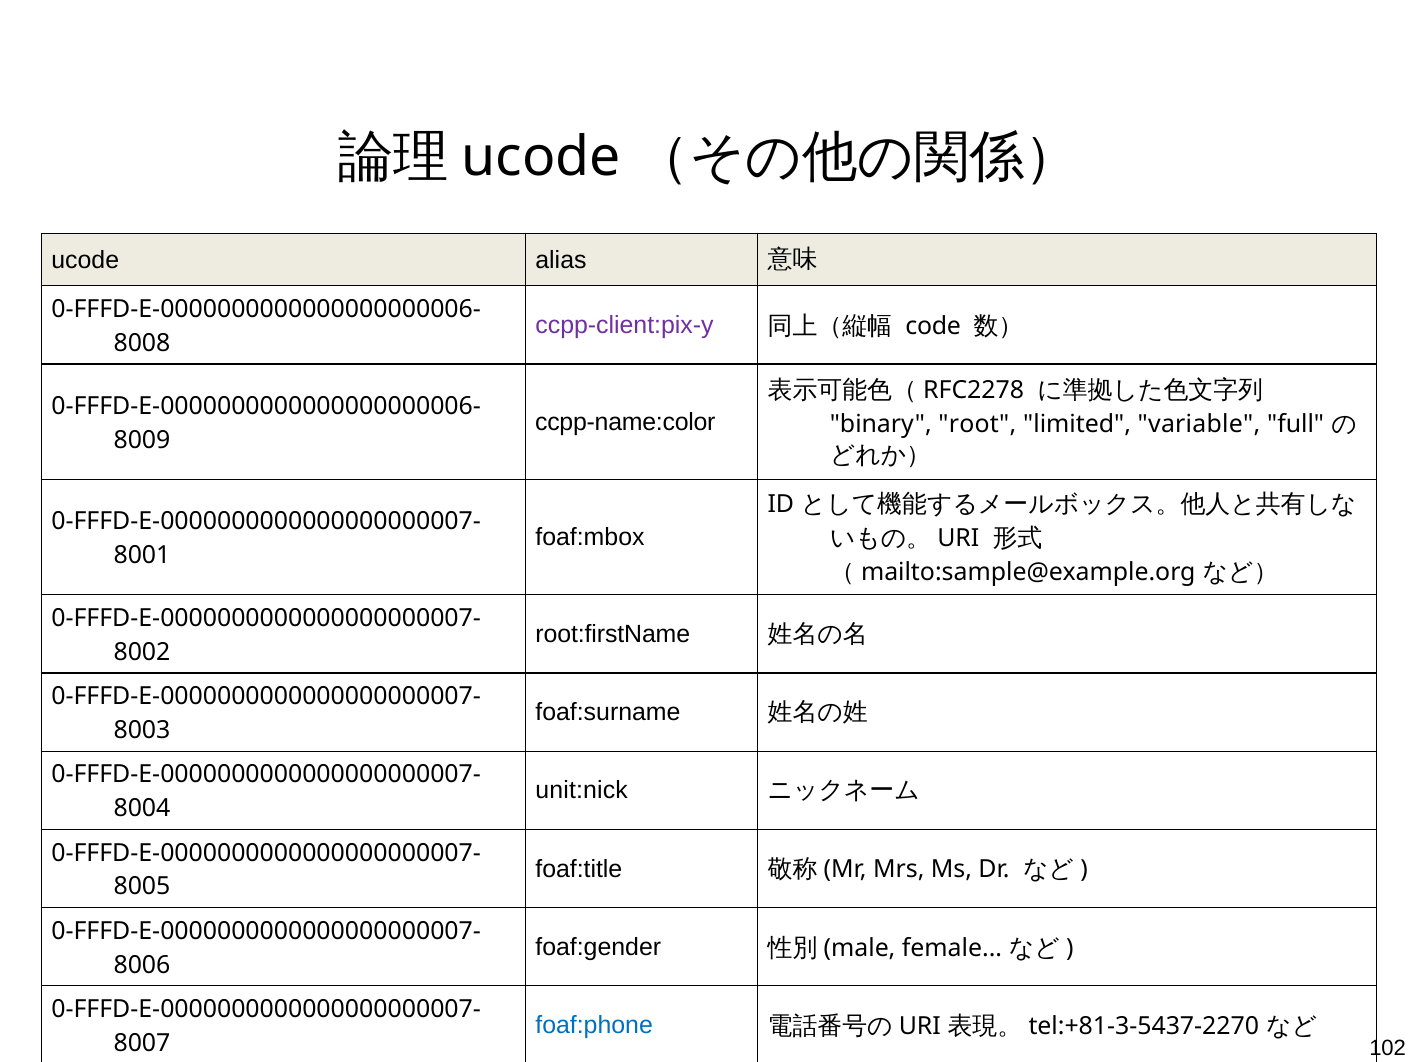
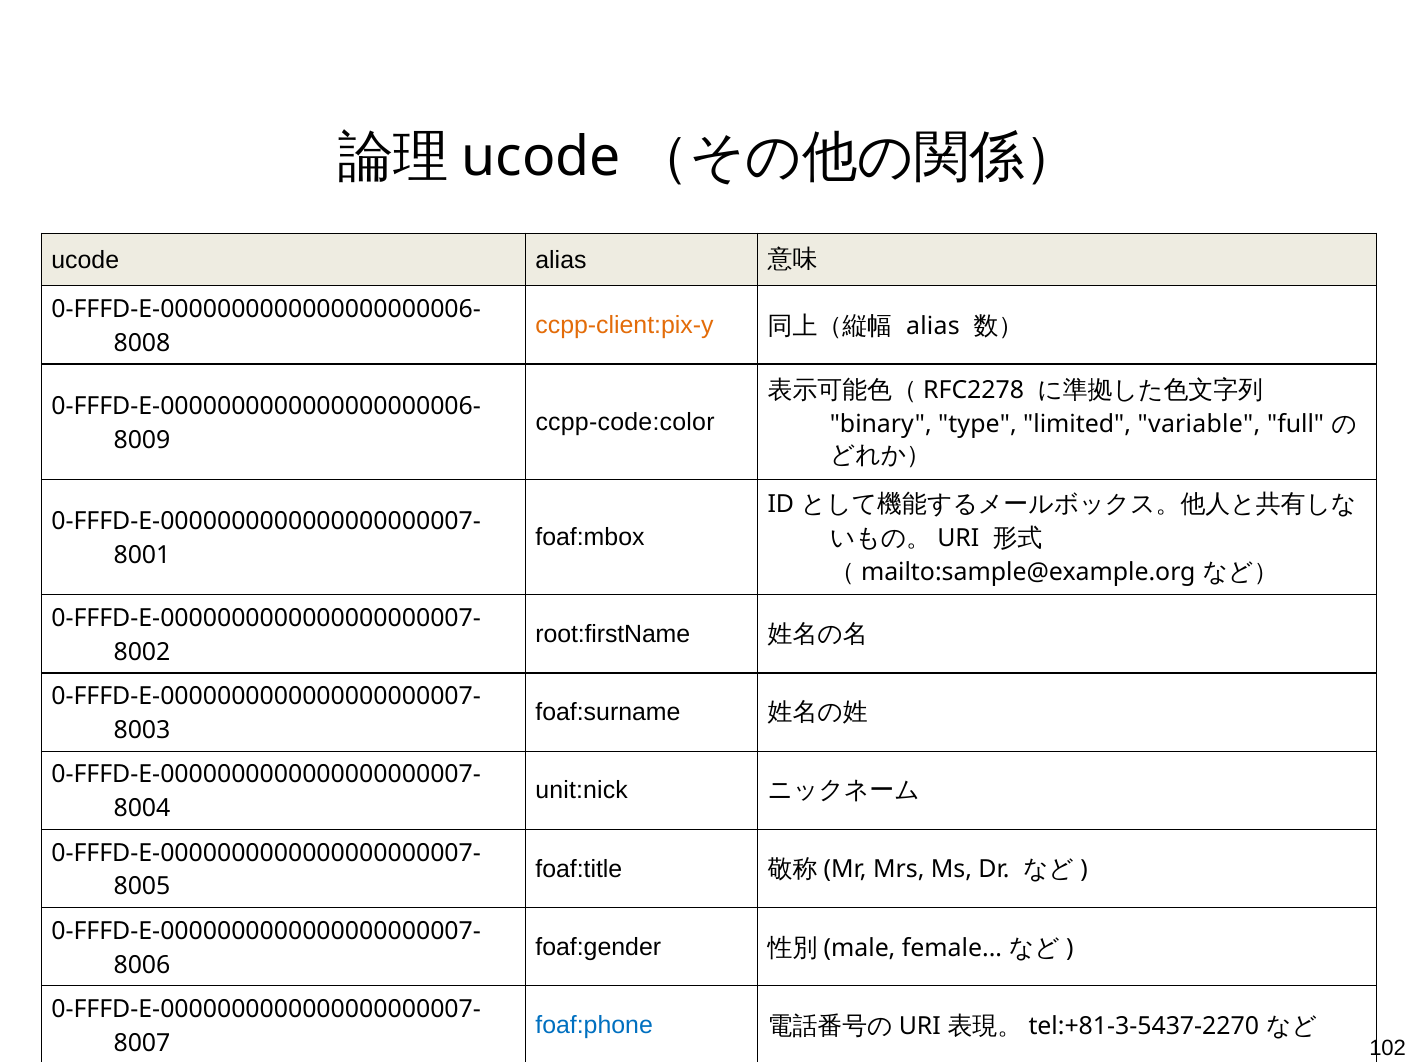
ccpp-client:pix-y colour: purple -> orange
code at (933, 326): code -> alias
ccpp-name:color: ccpp-name:color -> ccpp-code:color
root: root -> type
